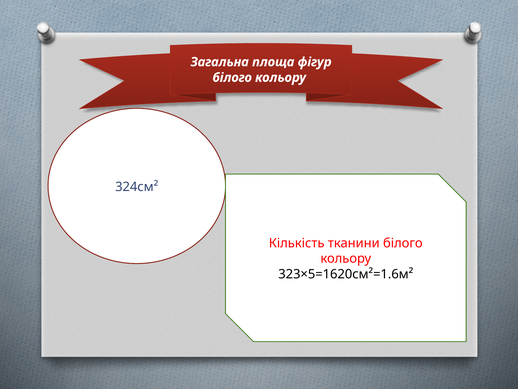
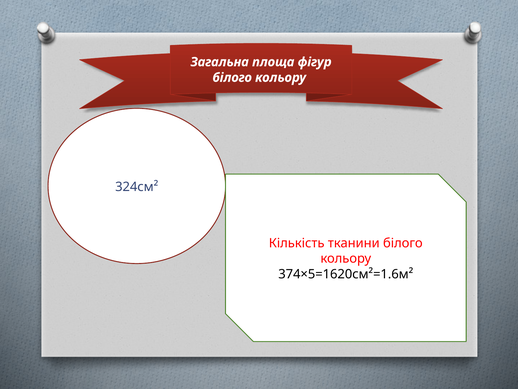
323×5=1620см²=1.6м²: 323×5=1620см²=1.6м² -> 374×5=1620см²=1.6м²
